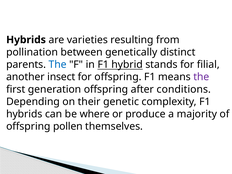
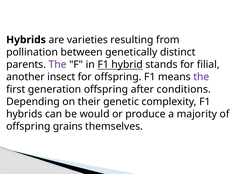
The at (58, 65) colour: blue -> purple
where: where -> would
pollen: pollen -> grains
